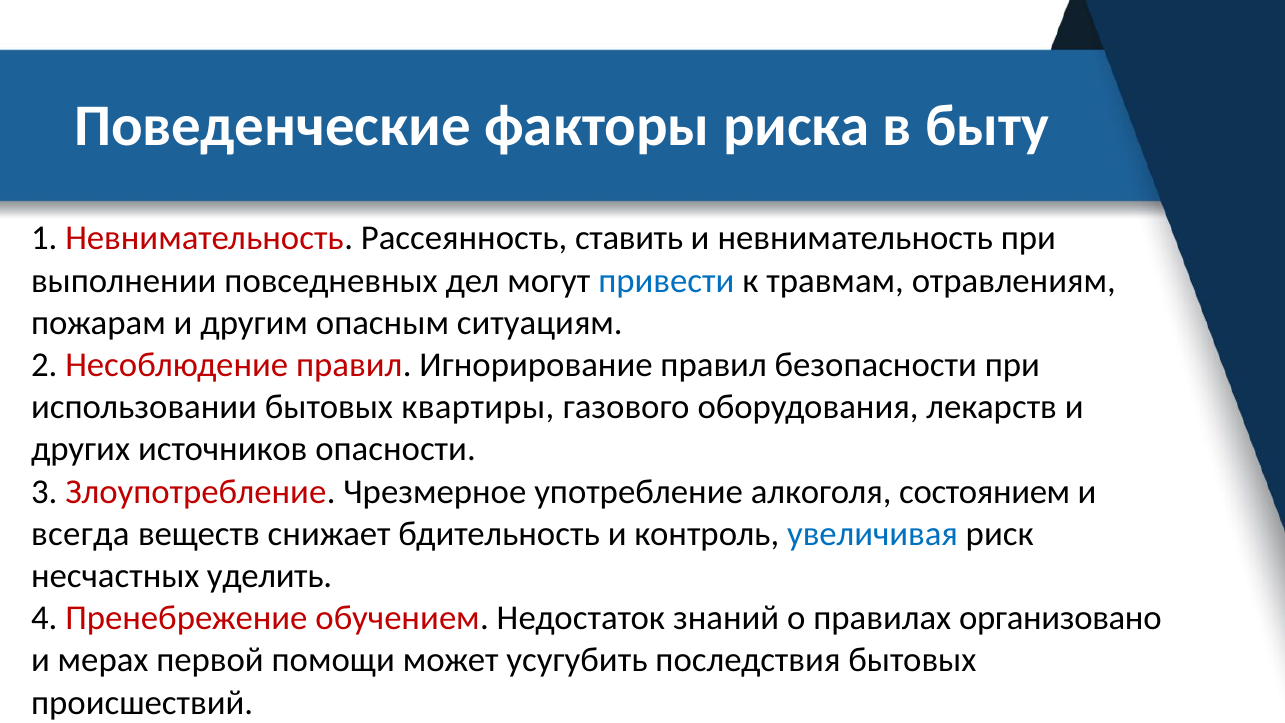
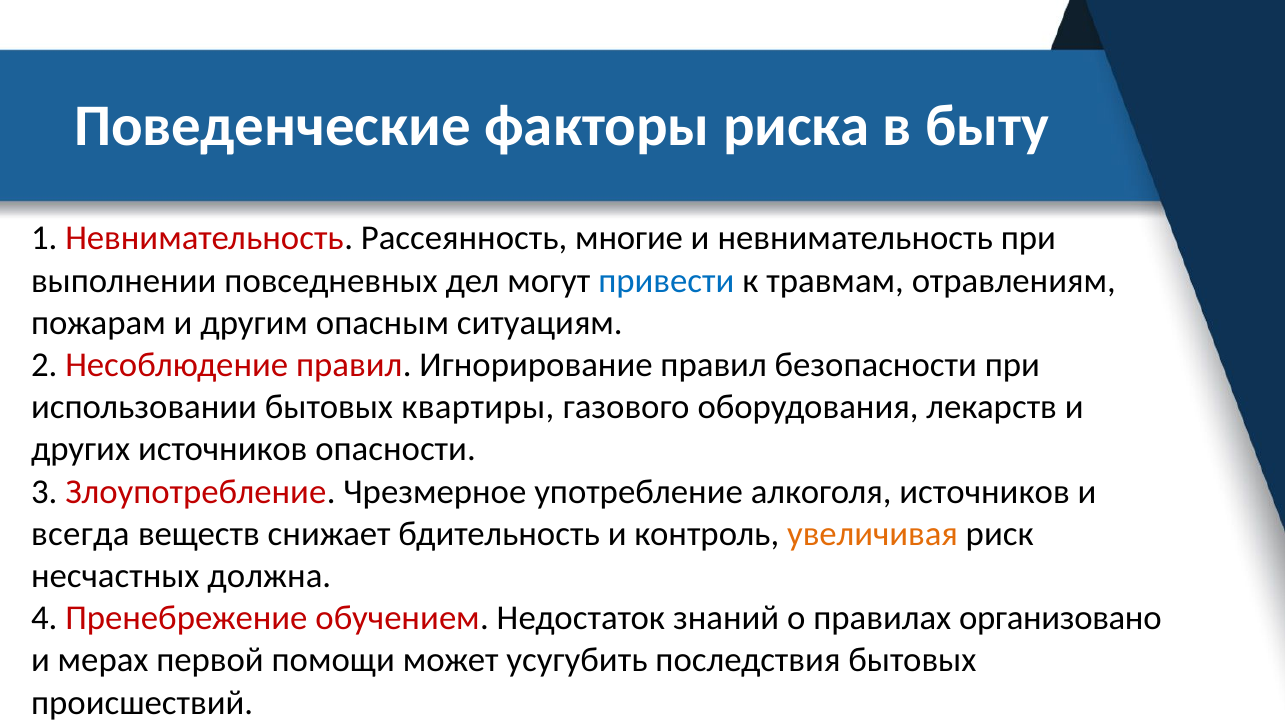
ставить: ставить -> многие
алкоголя состоянием: состоянием -> источников
увеличивая colour: blue -> orange
уделить: уделить -> должна
